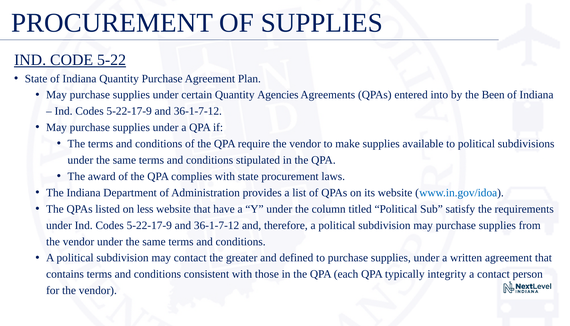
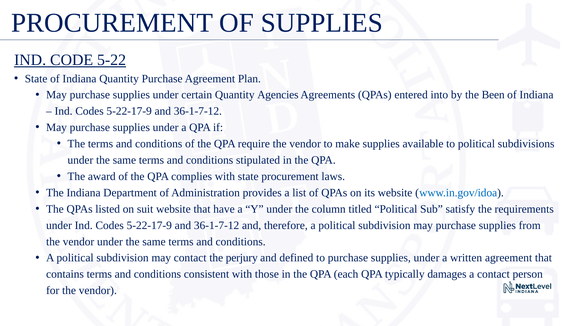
less: less -> suit
greater: greater -> perjury
integrity: integrity -> damages
